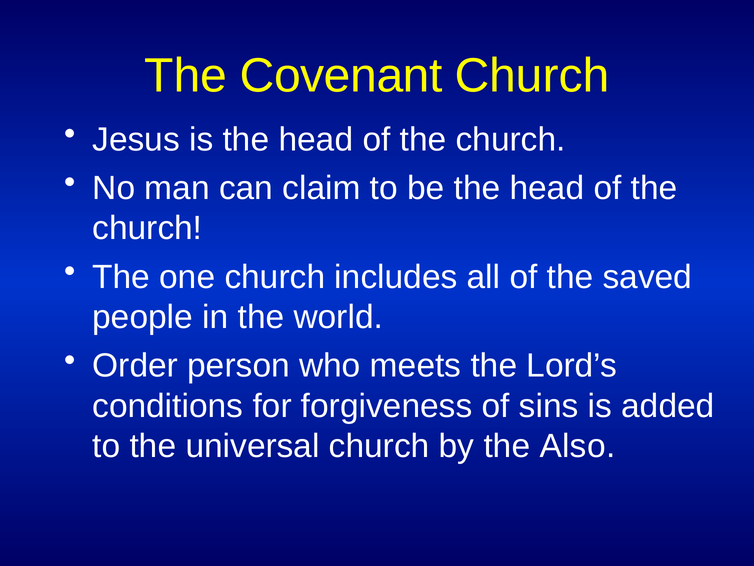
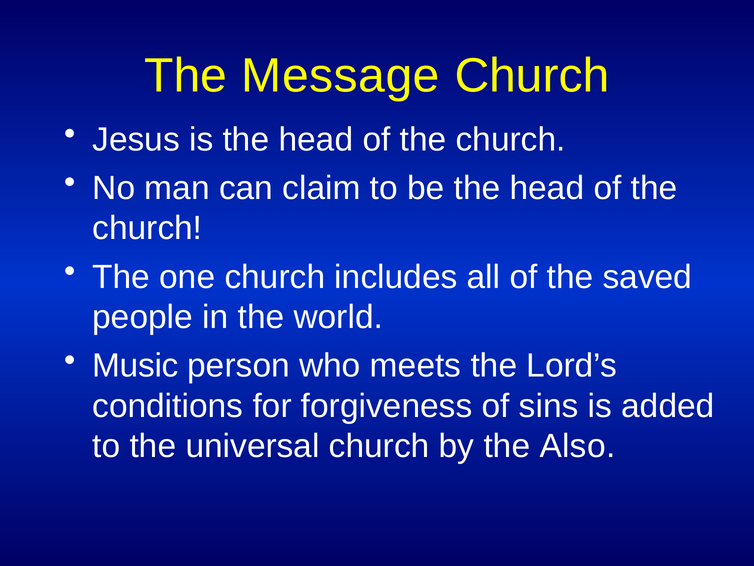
Covenant: Covenant -> Message
Order: Order -> Music
